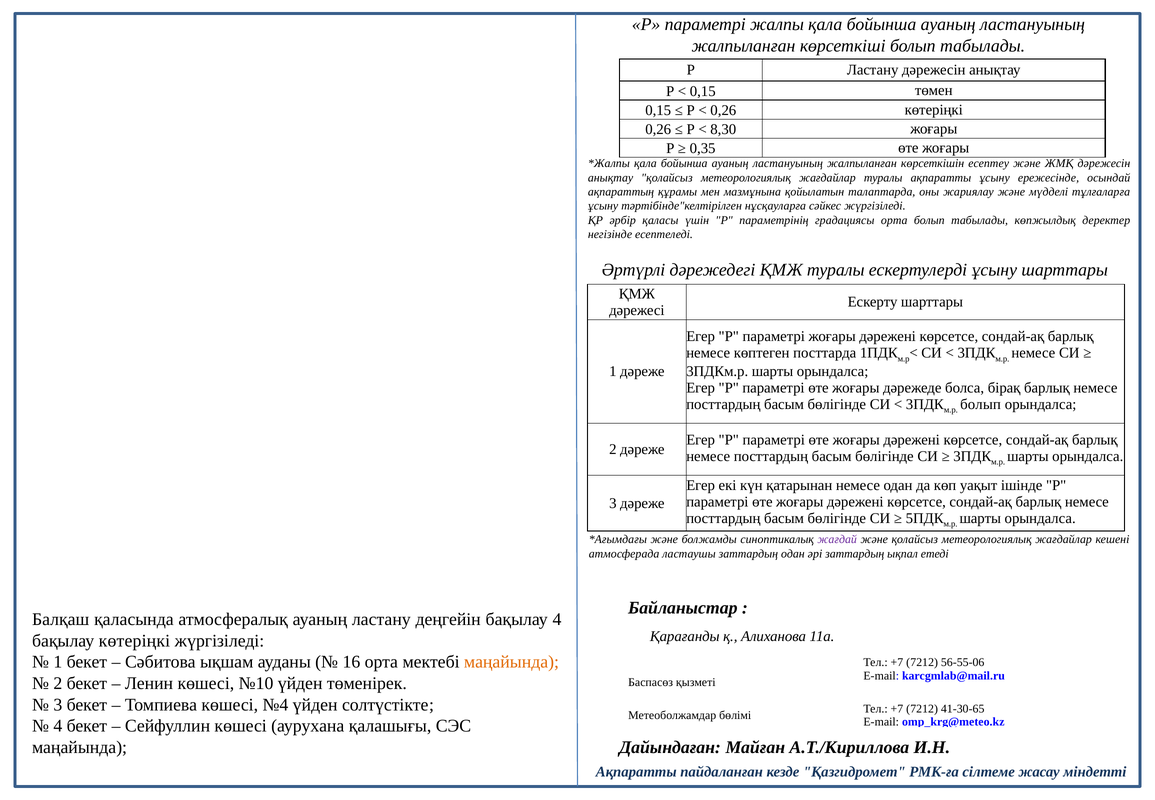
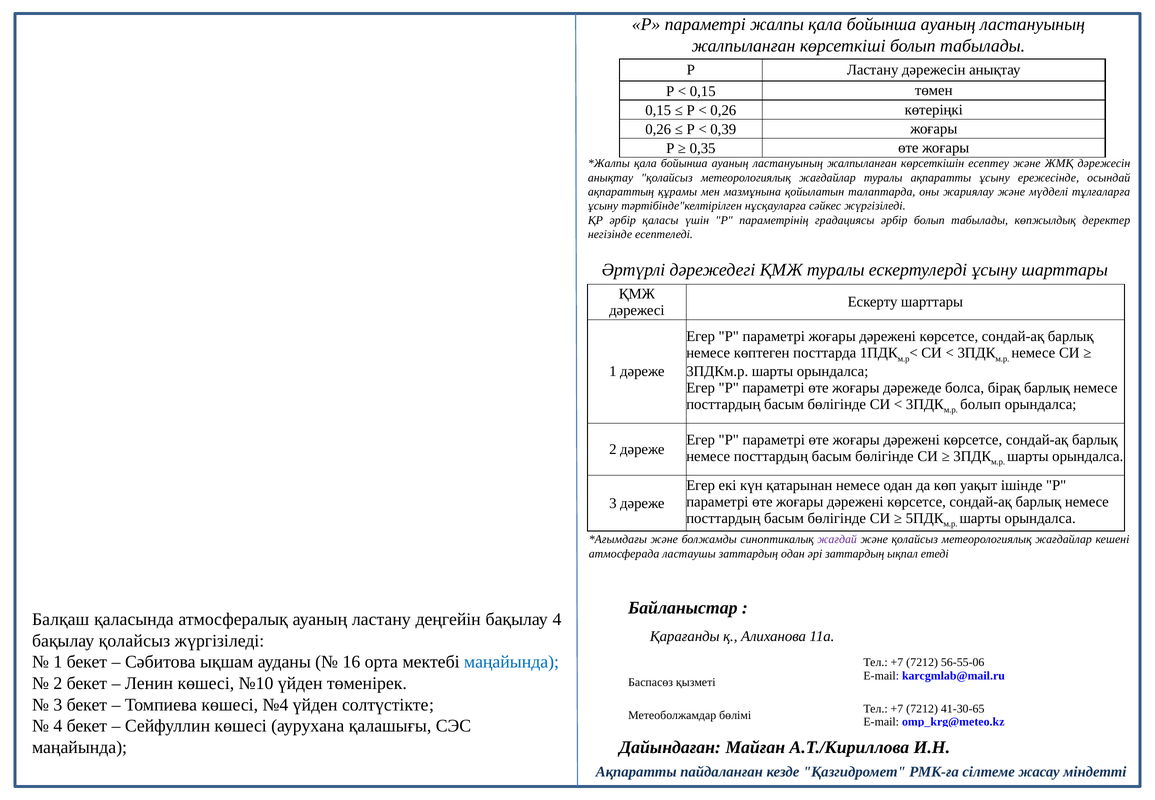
8,30: 8,30 -> 0,39
градациясы орта: орта -> әрбір
бақылау көтеріңкі: көтеріңкі -> қолайсыз
маңайында at (511, 662) colour: orange -> blue
